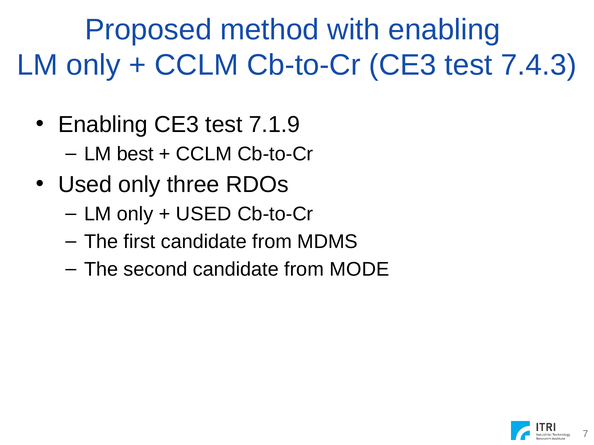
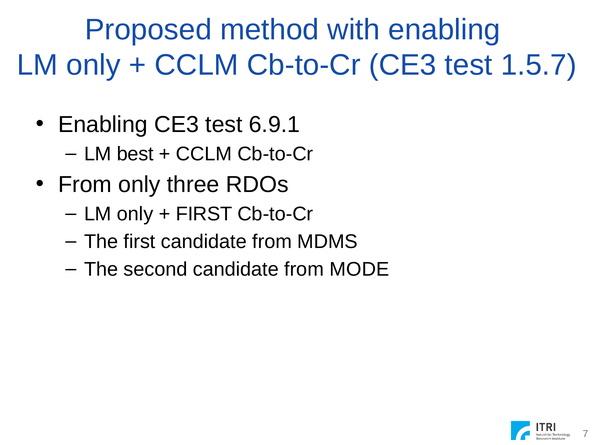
7.4.3: 7.4.3 -> 1.5.7
7.1.9: 7.1.9 -> 6.9.1
Used at (85, 185): Used -> From
USED at (204, 214): USED -> FIRST
